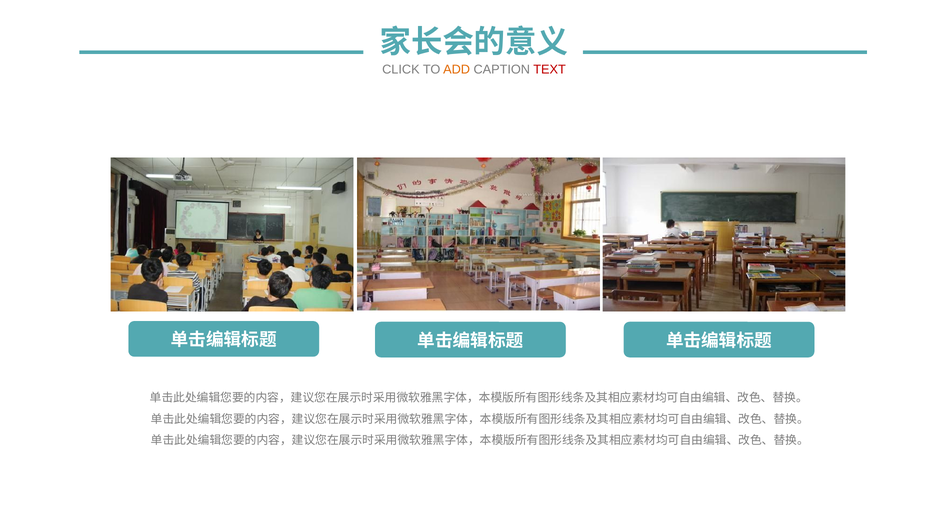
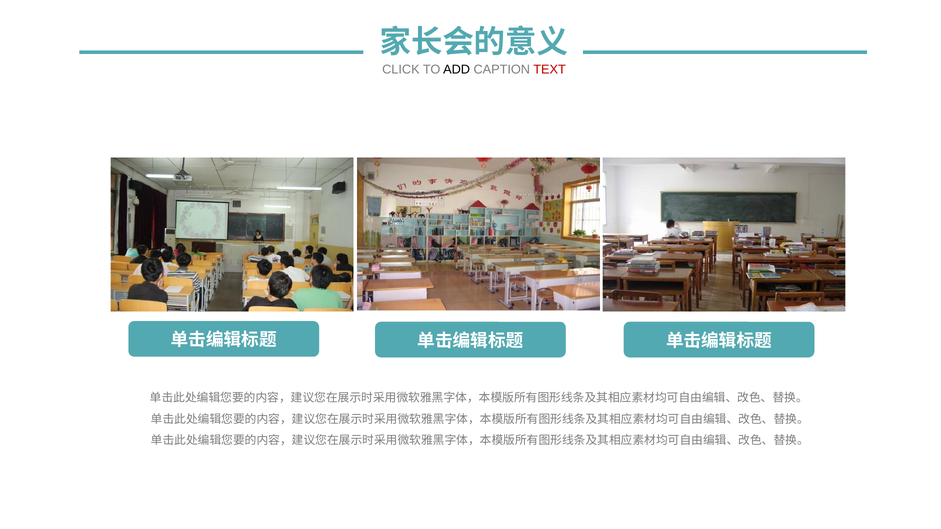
ADD colour: orange -> black
